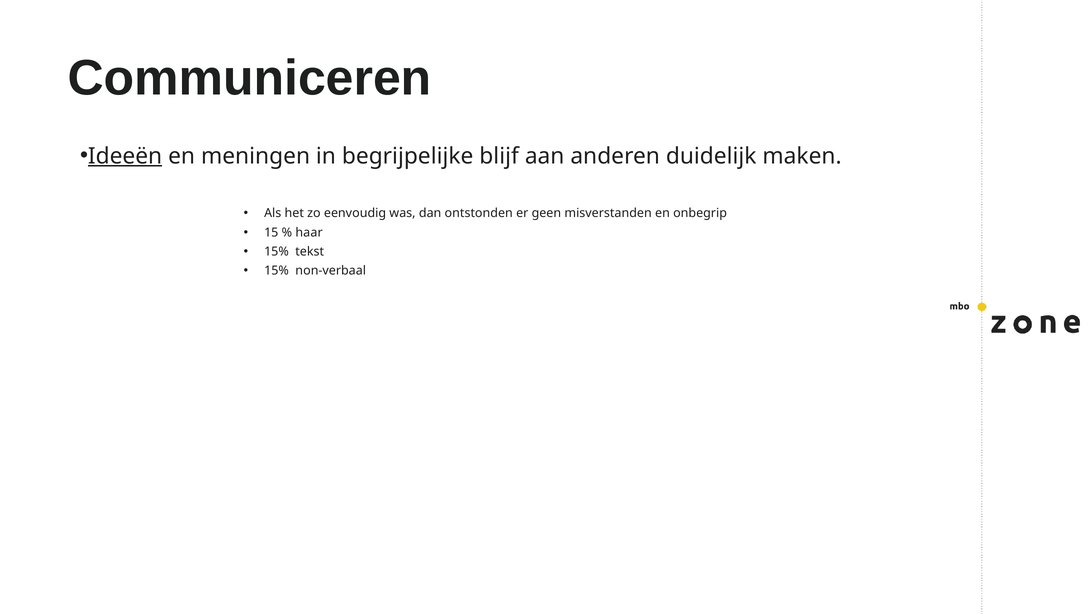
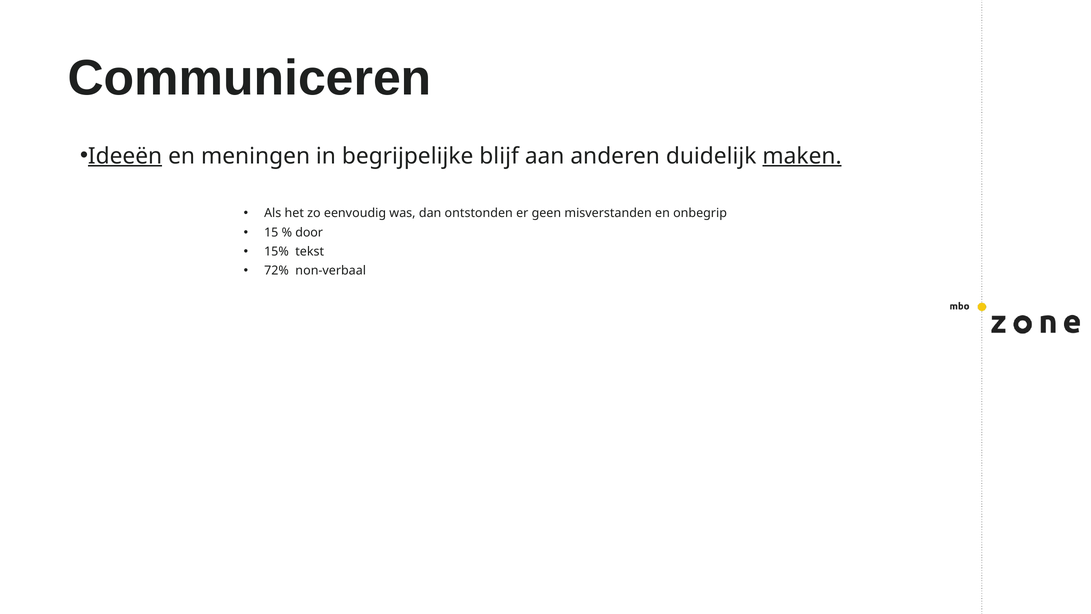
maken underline: none -> present
haar: haar -> door
15% at (277, 271): 15% -> 72%
